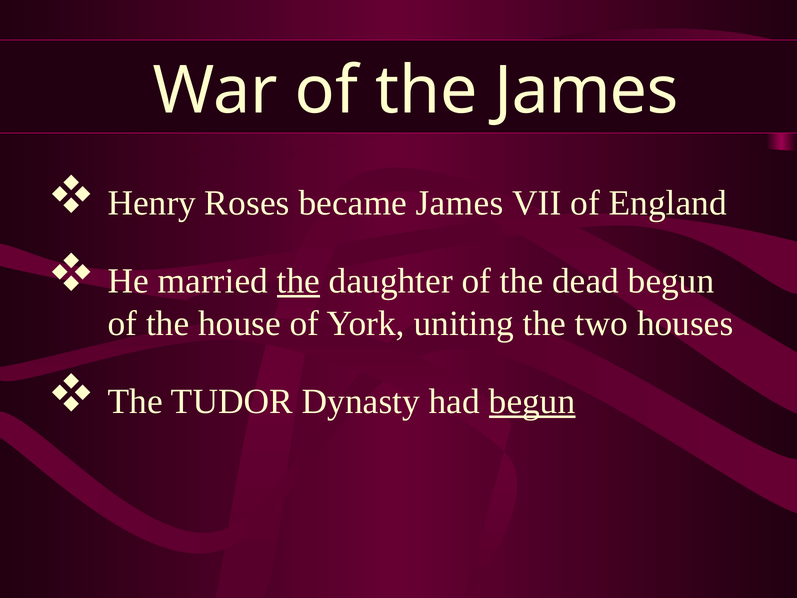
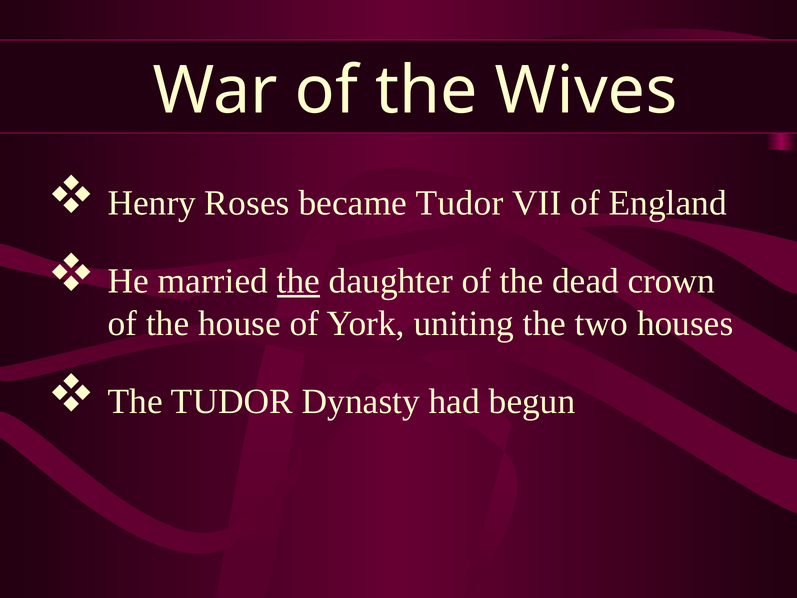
the James: James -> Wives
became James: James -> Tudor
dead begun: begun -> crown
begun at (532, 401) underline: present -> none
